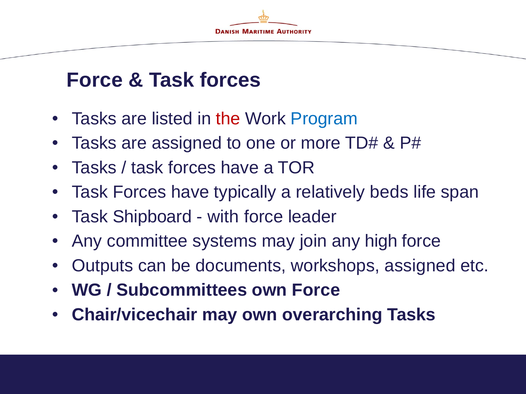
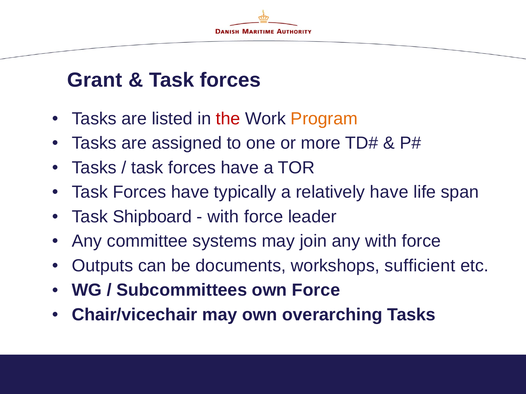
Force at (95, 80): Force -> Grant
Program colour: blue -> orange
relatively beds: beds -> have
any high: high -> with
workshops assigned: assigned -> sufficient
